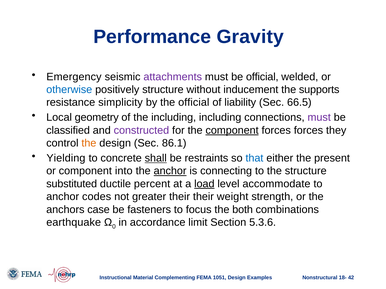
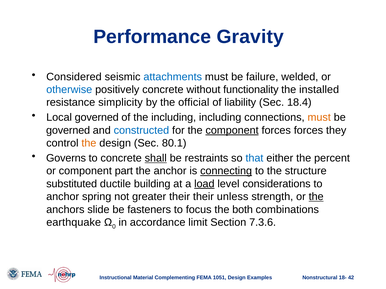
Emergency: Emergency -> Considered
attachments colour: purple -> blue
be official: official -> failure
positively structure: structure -> concrete
inducement: inducement -> functionality
supports: supports -> installed
66.5: 66.5 -> 18.4
Local geometry: geometry -> governed
must at (319, 118) colour: purple -> orange
classified at (68, 130): classified -> governed
constructed colour: purple -> blue
86.1: 86.1 -> 80.1
Yielding: Yielding -> Governs
present: present -> percent
into: into -> part
anchor at (170, 171) underline: present -> none
connecting underline: none -> present
percent: percent -> building
accommodate: accommodate -> considerations
codes: codes -> spring
weight: weight -> unless
the at (316, 197) underline: none -> present
case: case -> slide
5.3.6: 5.3.6 -> 7.3.6
